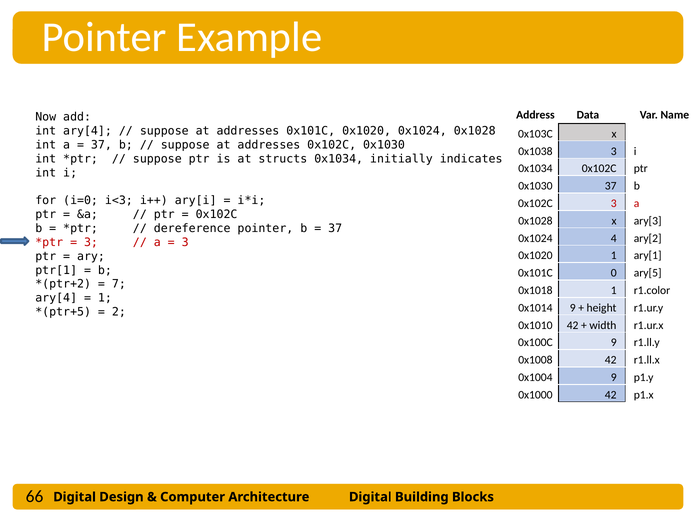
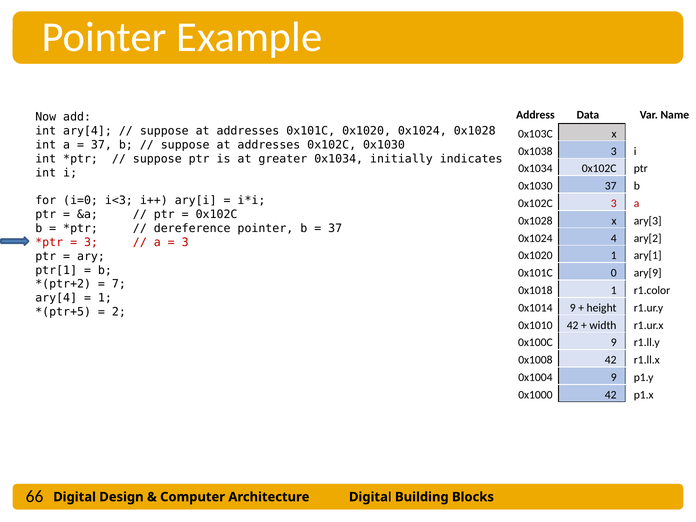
structs: structs -> greater
ary[5: ary[5 -> ary[9
